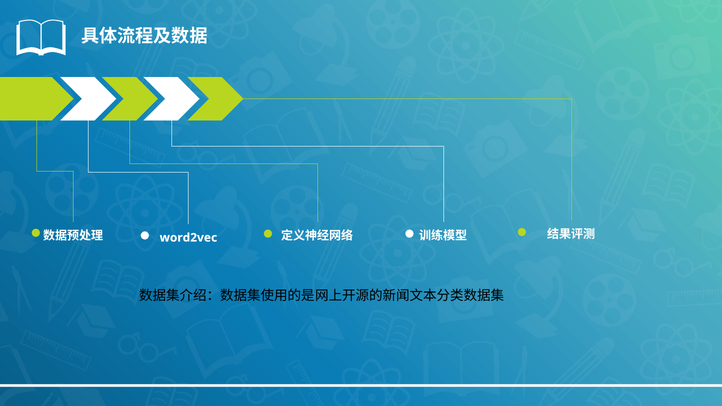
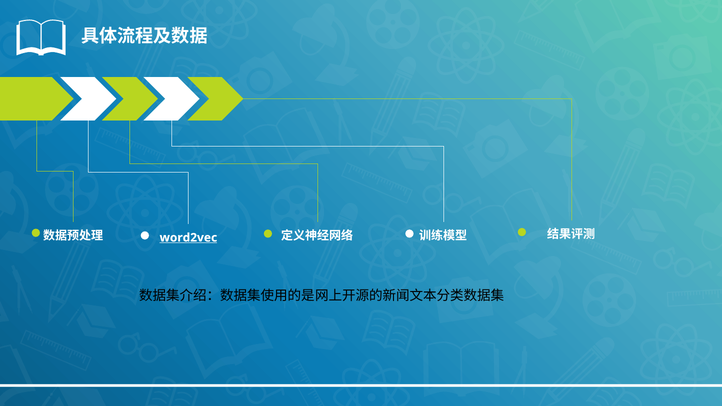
word2vec underline: none -> present
